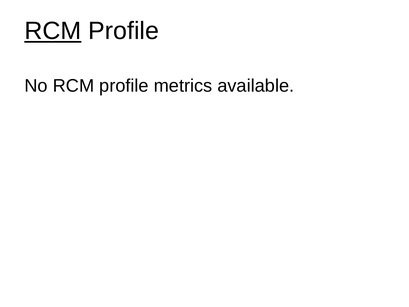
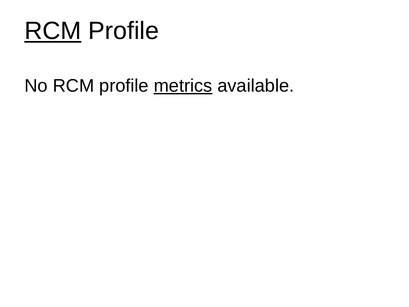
metrics underline: none -> present
